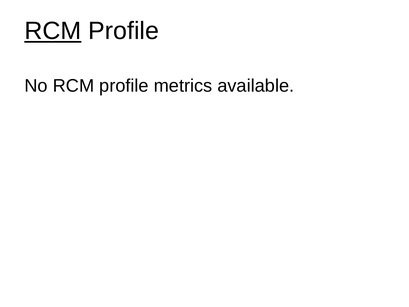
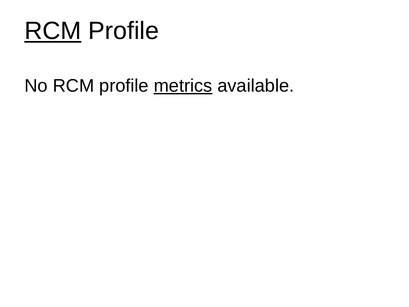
metrics underline: none -> present
